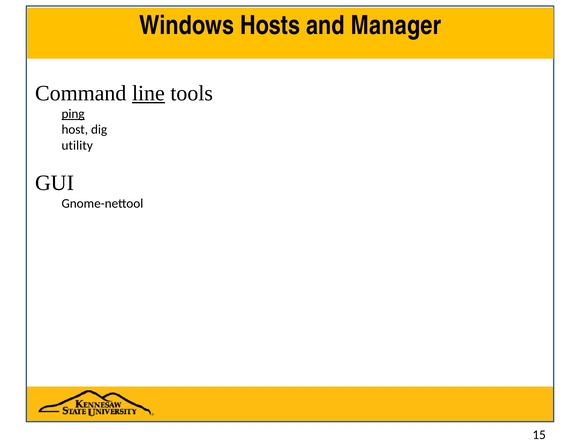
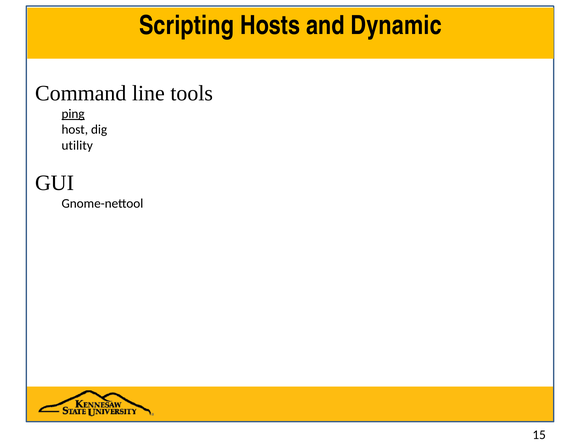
Windows: Windows -> Scripting
Manager: Manager -> Dynamic
line underline: present -> none
